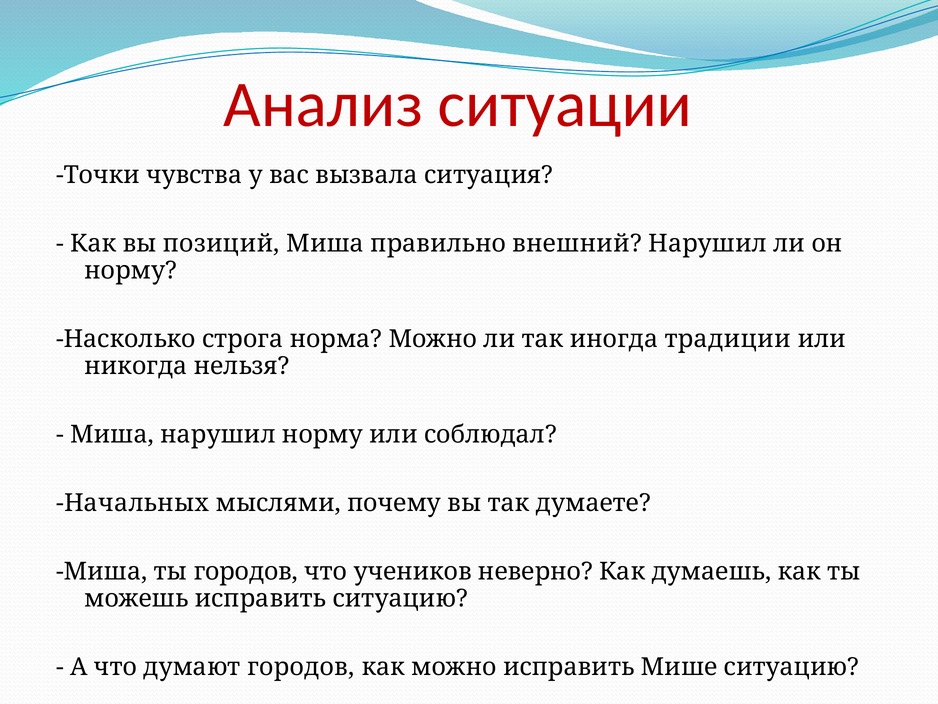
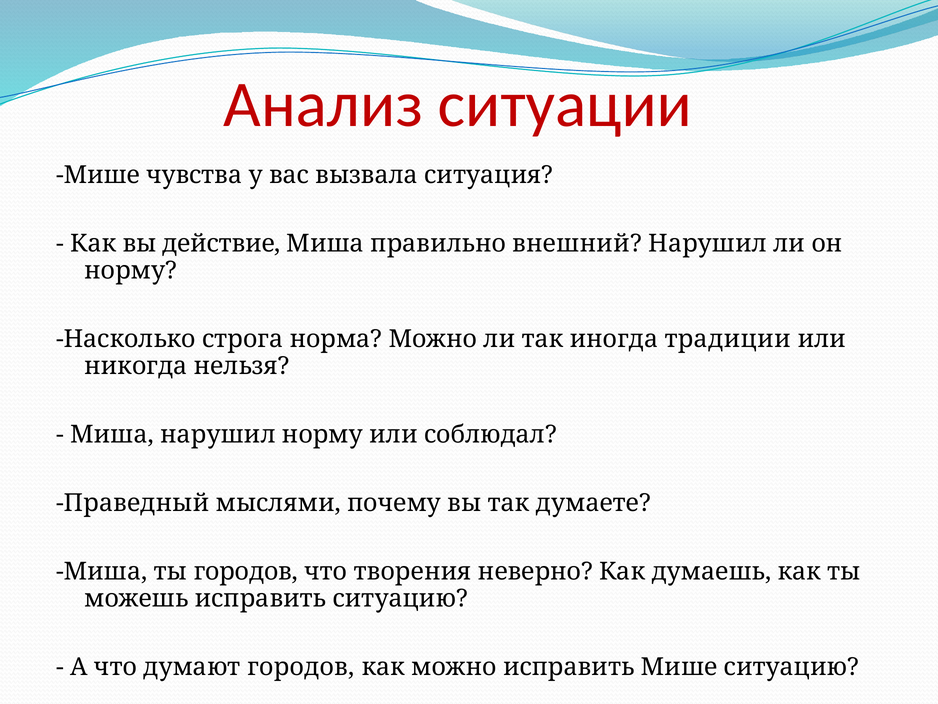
Точки at (98, 175): Точки -> Мише
позиций: позиций -> действие
Начальных: Начальных -> Праведный
учеников: учеников -> творения
